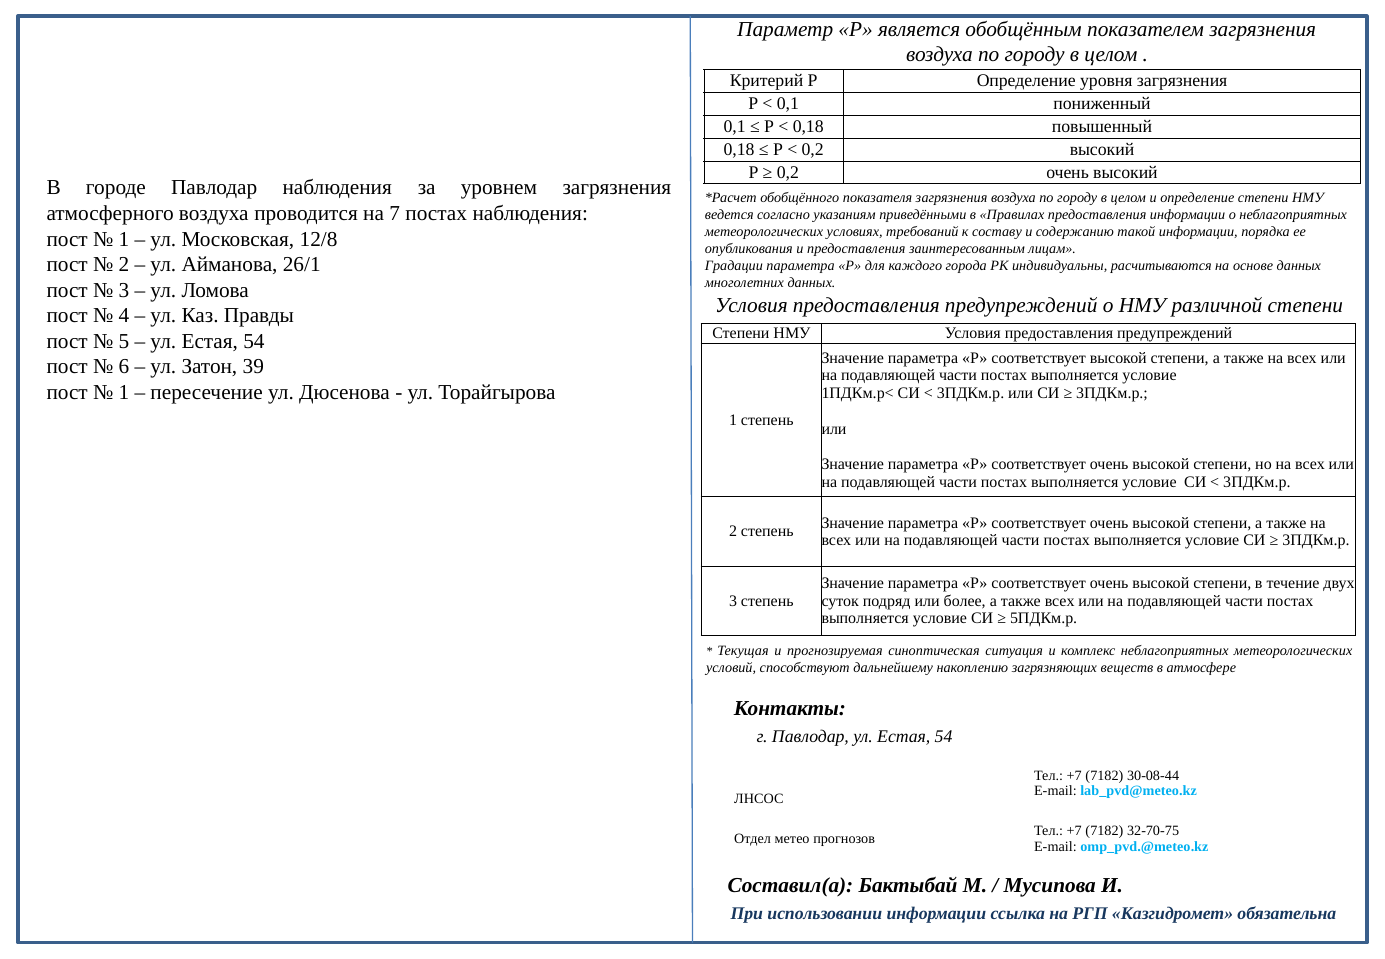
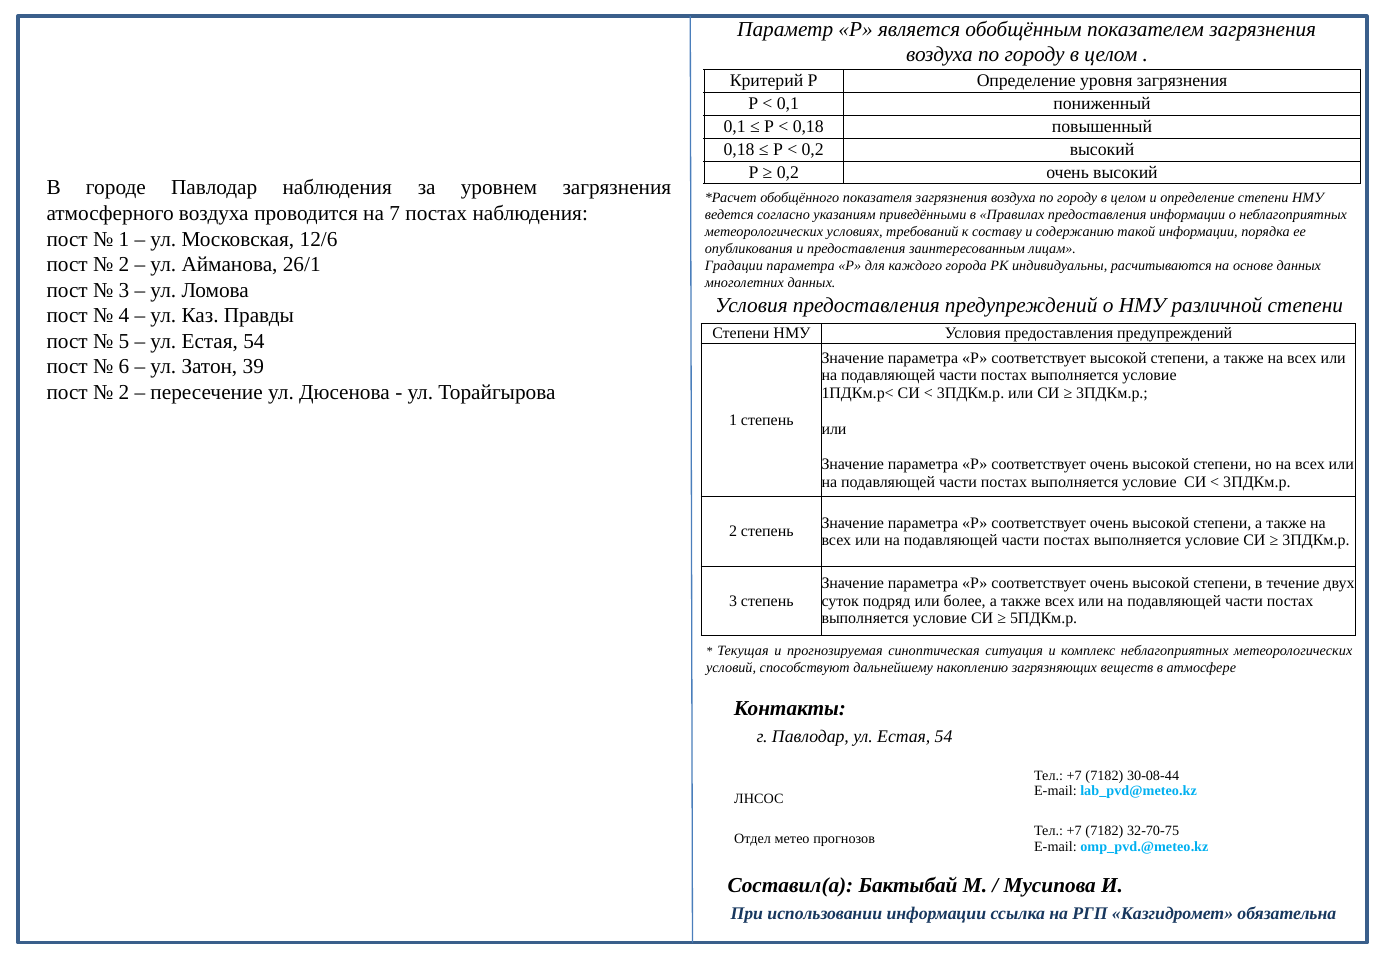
12/8: 12/8 -> 12/6
1 at (124, 392): 1 -> 2
